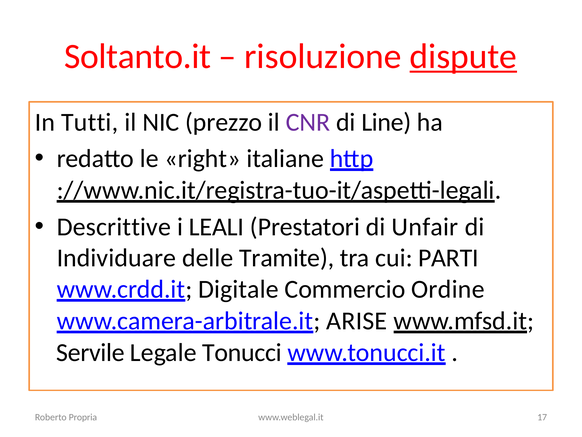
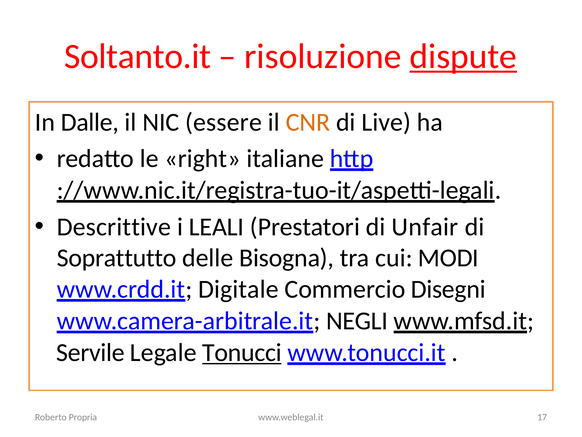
Tutti: Tutti -> Dalle
prezzo: prezzo -> essere
CNR colour: purple -> orange
Line: Line -> Live
Individuare: Individuare -> Soprattutto
Tramite: Tramite -> Bisogna
PARTI: PARTI -> MODI
Ordine: Ordine -> Disegni
ARISE: ARISE -> NEGLI
Tonucci underline: none -> present
